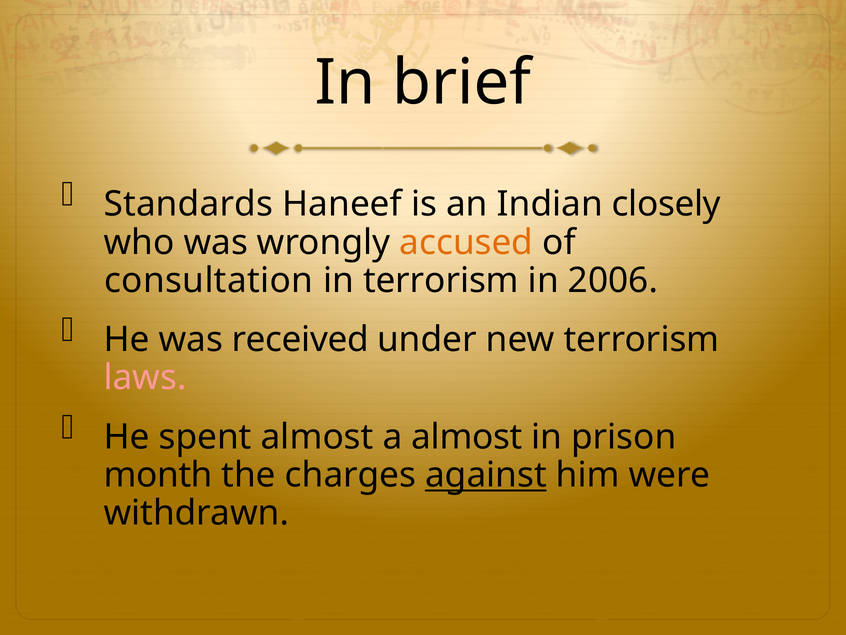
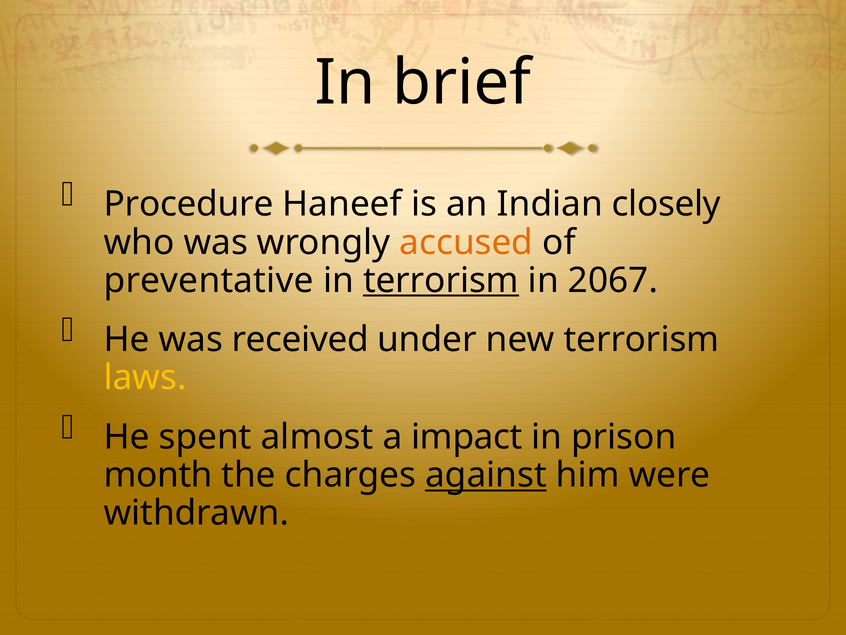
Standards: Standards -> Procedure
consultation: consultation -> preventative
terrorism at (441, 280) underline: none -> present
2006: 2006 -> 2067
laws colour: pink -> yellow
a almost: almost -> impact
